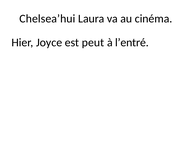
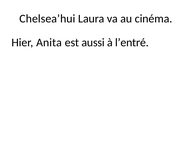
Joyce: Joyce -> Anita
peut: peut -> aussi
